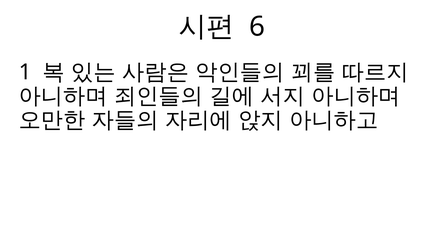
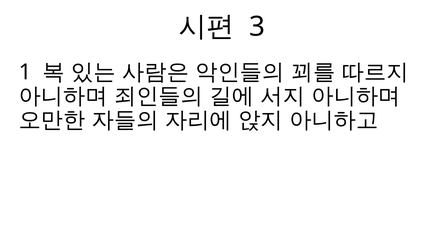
6: 6 -> 3
